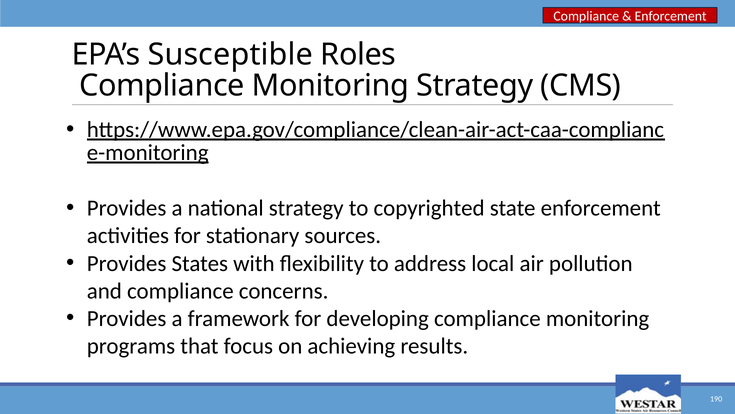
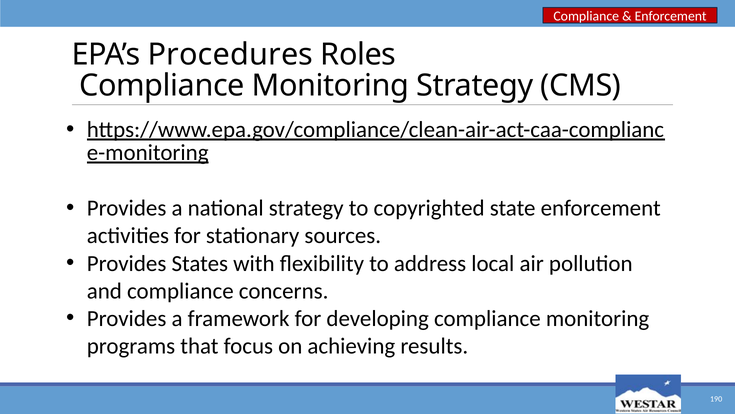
Susceptible: Susceptible -> Procedures
